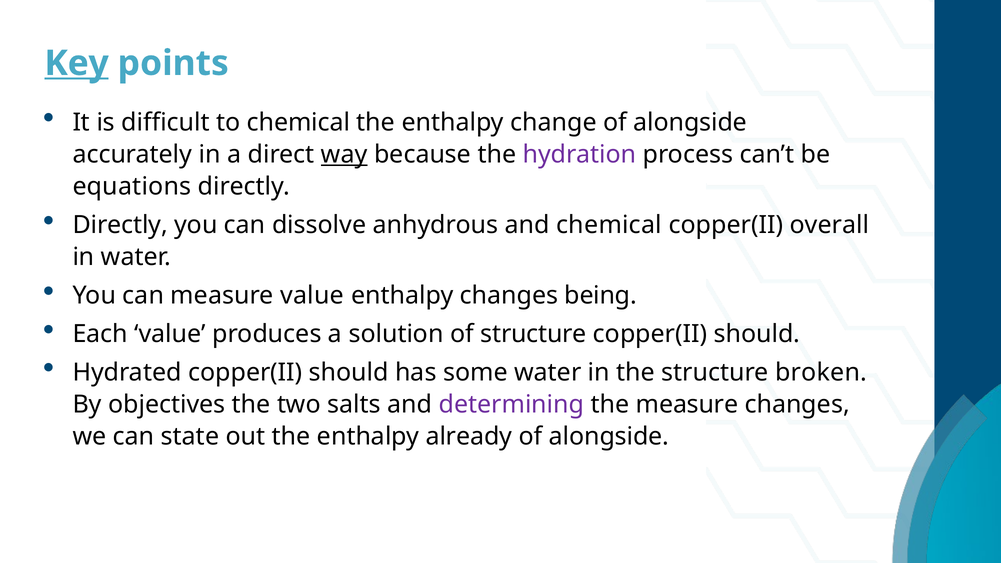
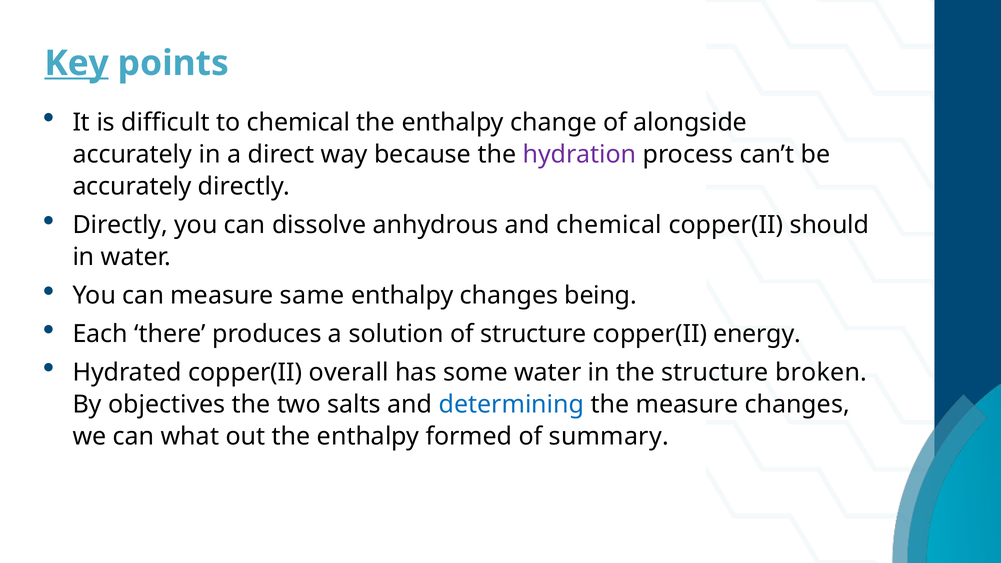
way underline: present -> none
equations at (132, 187): equations -> accurately
overall: overall -> should
measure value: value -> same
Each value: value -> there
should at (757, 334): should -> energy
Hydrated copper(II should: should -> overall
determining colour: purple -> blue
state: state -> what
already: already -> formed
alongside at (609, 437): alongside -> summary
